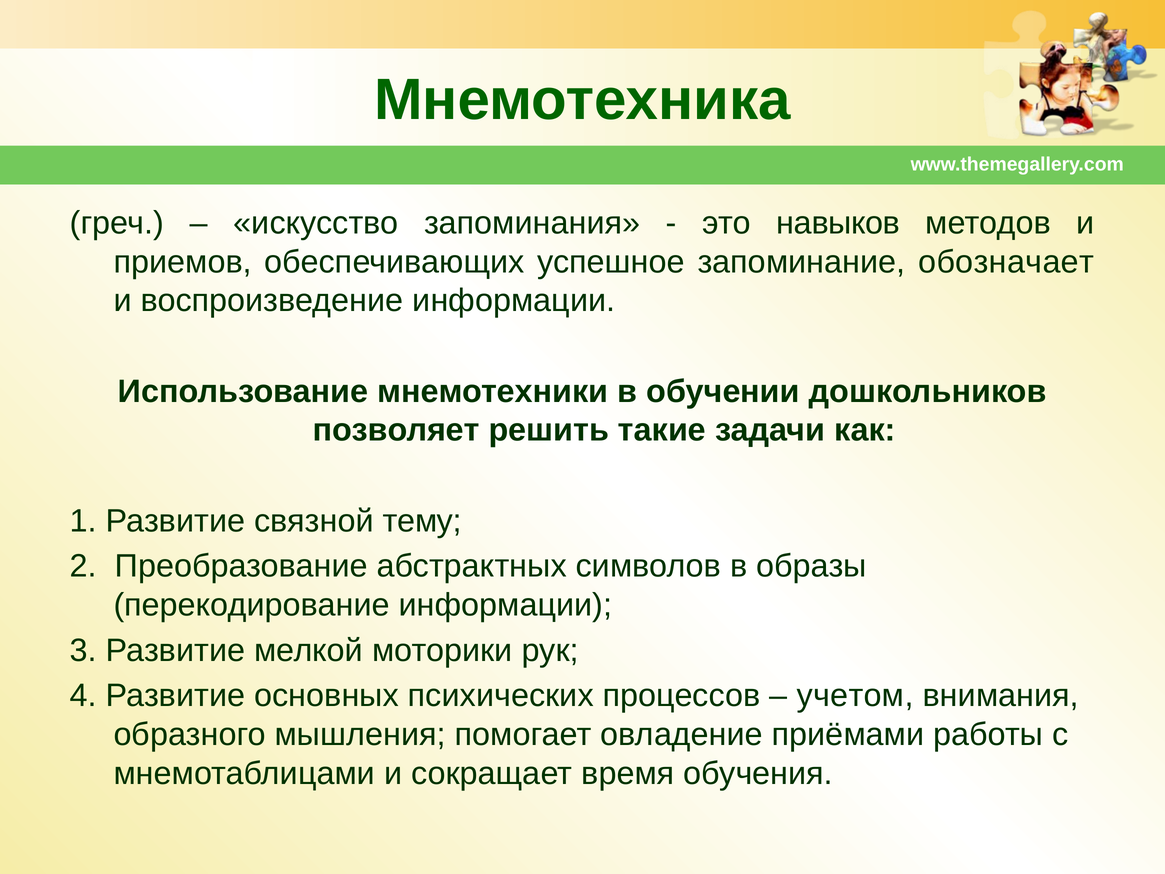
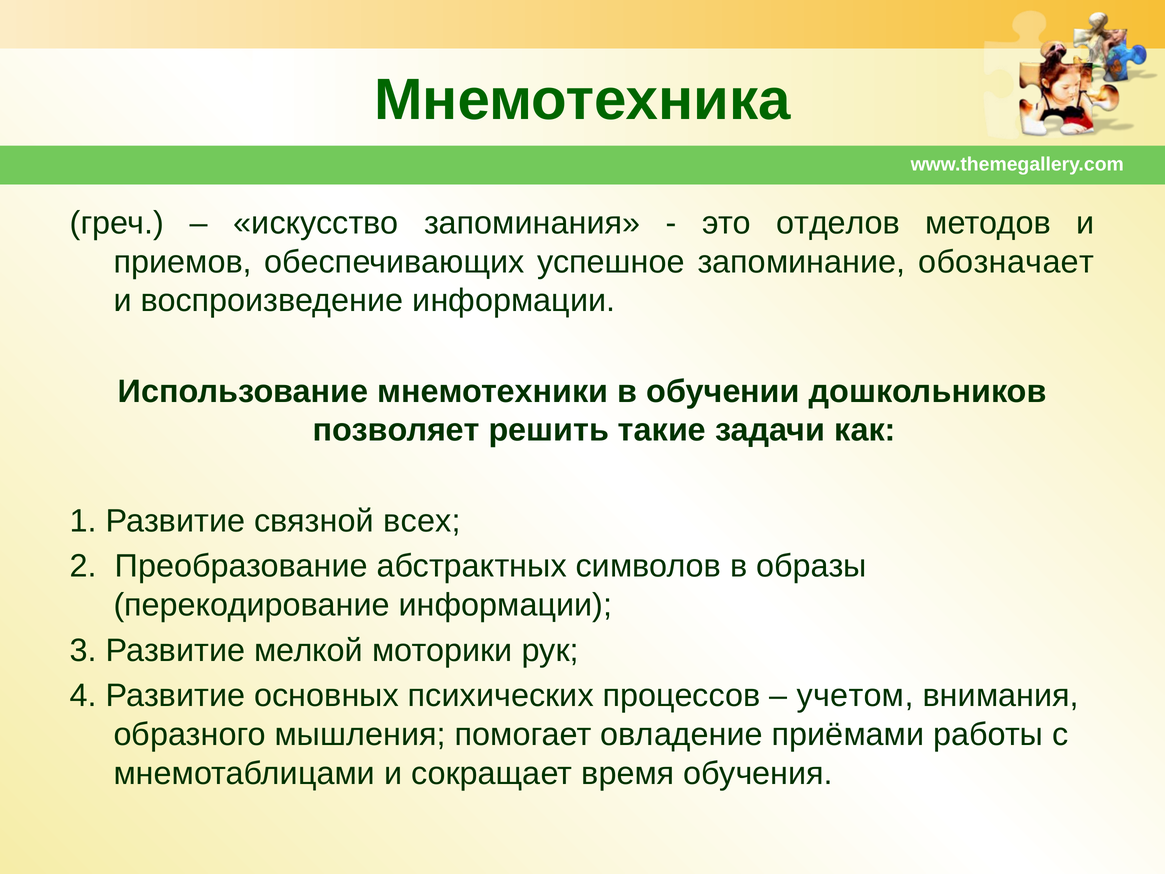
навыков: навыков -> отделов
тему: тему -> всех
